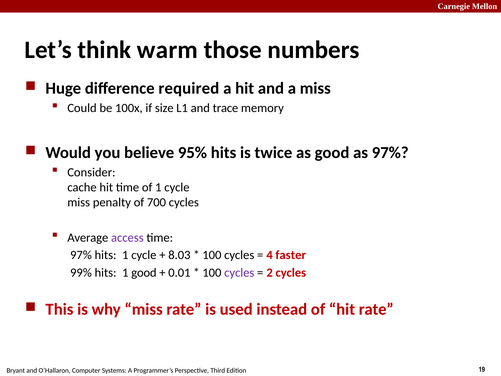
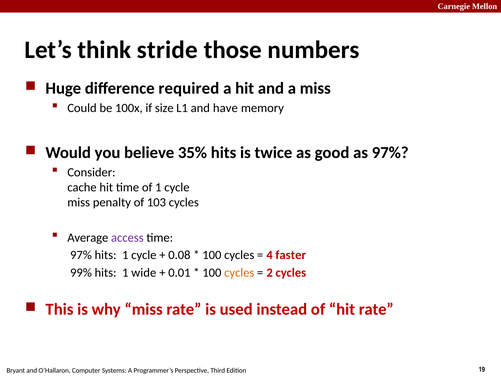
warm: warm -> stride
trace: trace -> have
95%: 95% -> 35%
700: 700 -> 103
8.03: 8.03 -> 0.08
1 good: good -> wide
cycles at (239, 272) colour: purple -> orange
